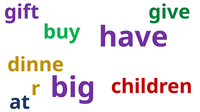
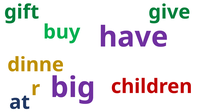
gift colour: purple -> green
